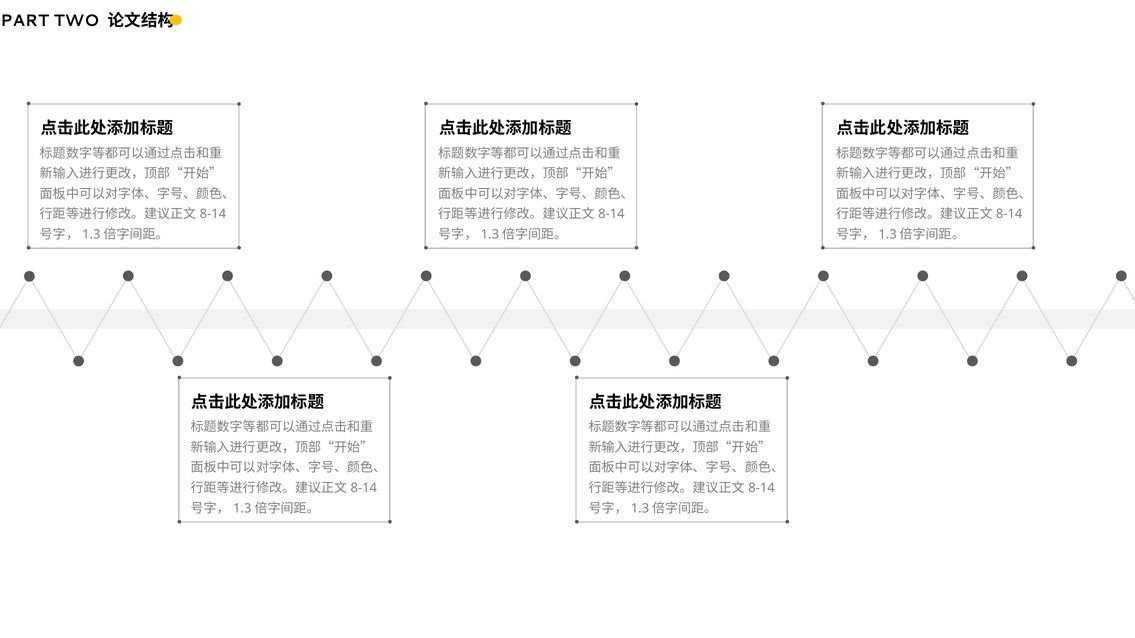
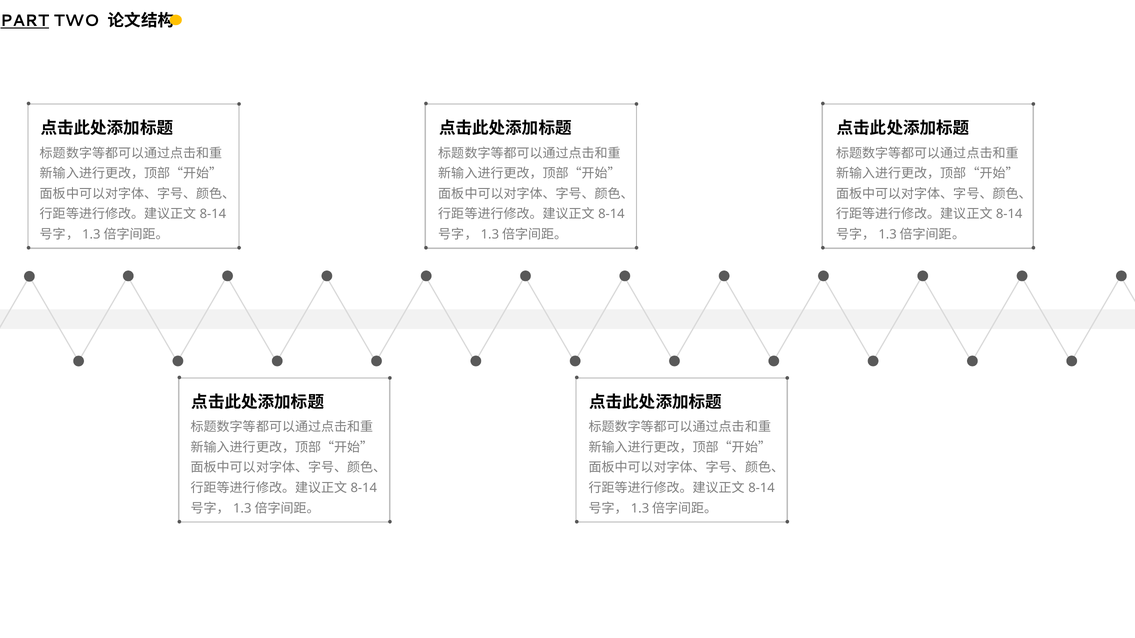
PART underline: none -> present
